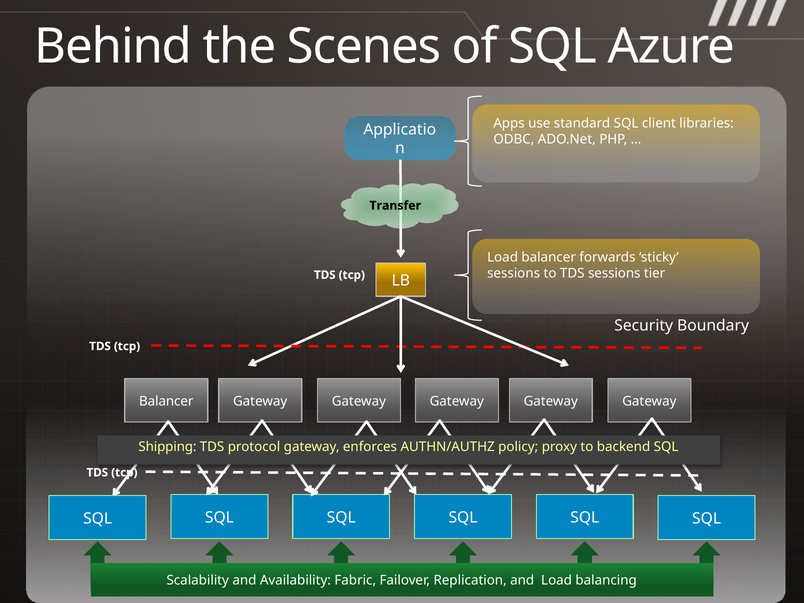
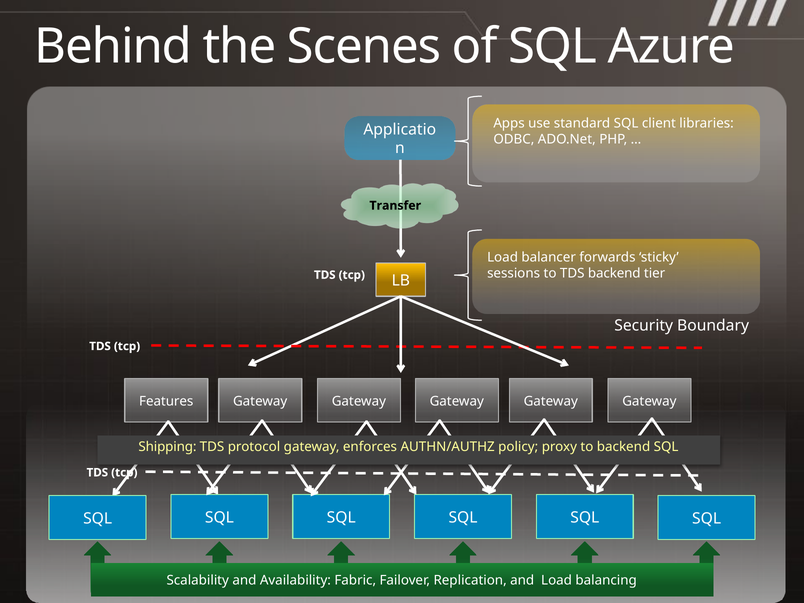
TDS sessions: sessions -> backend
Balancer at (166, 401): Balancer -> Features
